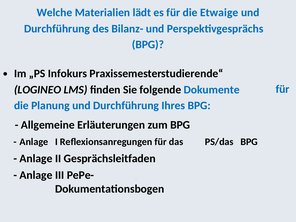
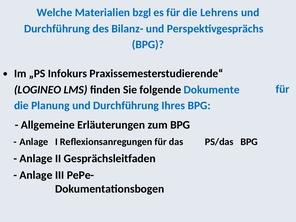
lädt: lädt -> bzgl
Etwaige: Etwaige -> Lehrens
